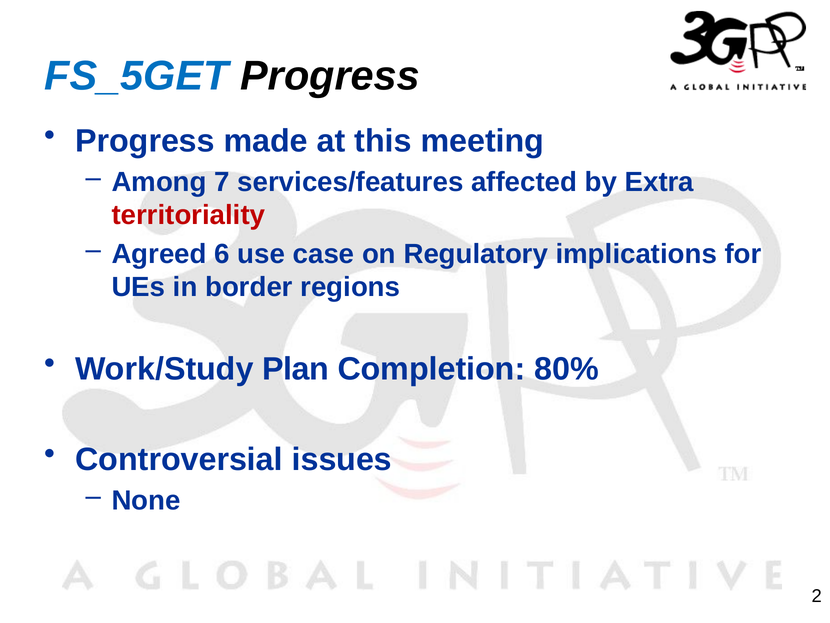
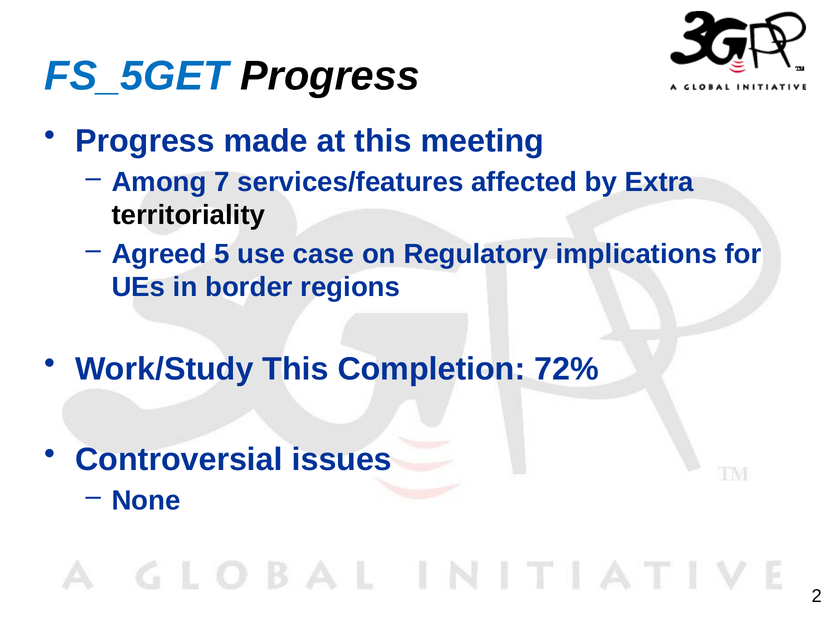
territoriality colour: red -> black
6: 6 -> 5
Work/Study Plan: Plan -> This
80%: 80% -> 72%
